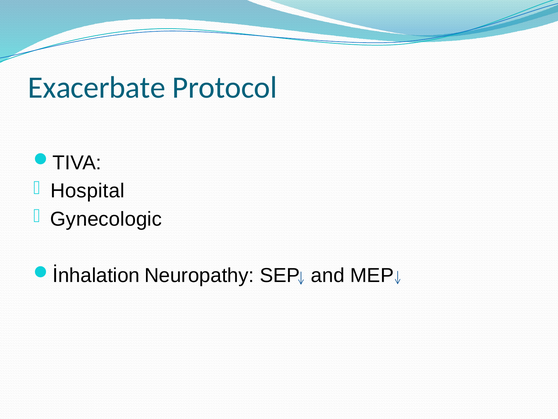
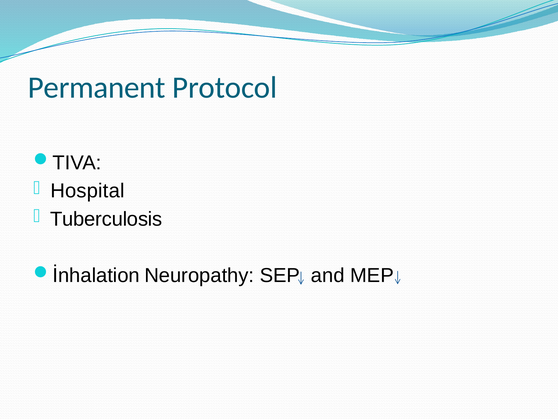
Exacerbate: Exacerbate -> Permanent
Gynecologic: Gynecologic -> Tuberculosis
